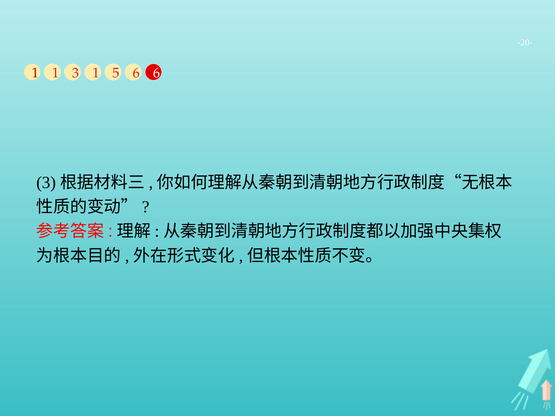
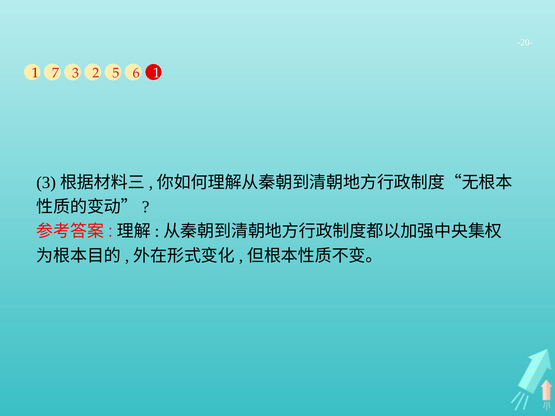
1 1: 1 -> 7
3 1: 1 -> 2
6 6: 6 -> 1
